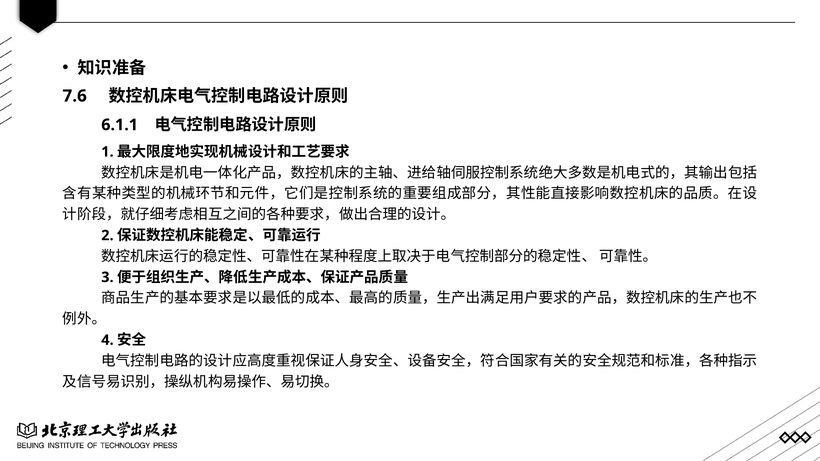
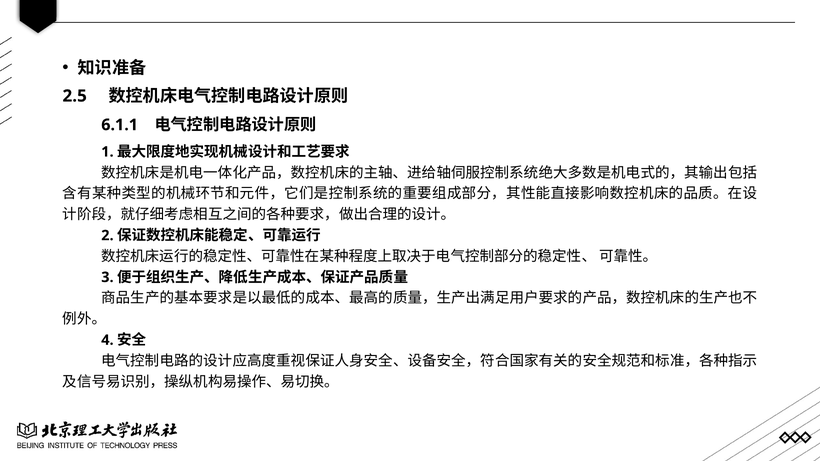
7.6: 7.6 -> 2.5
